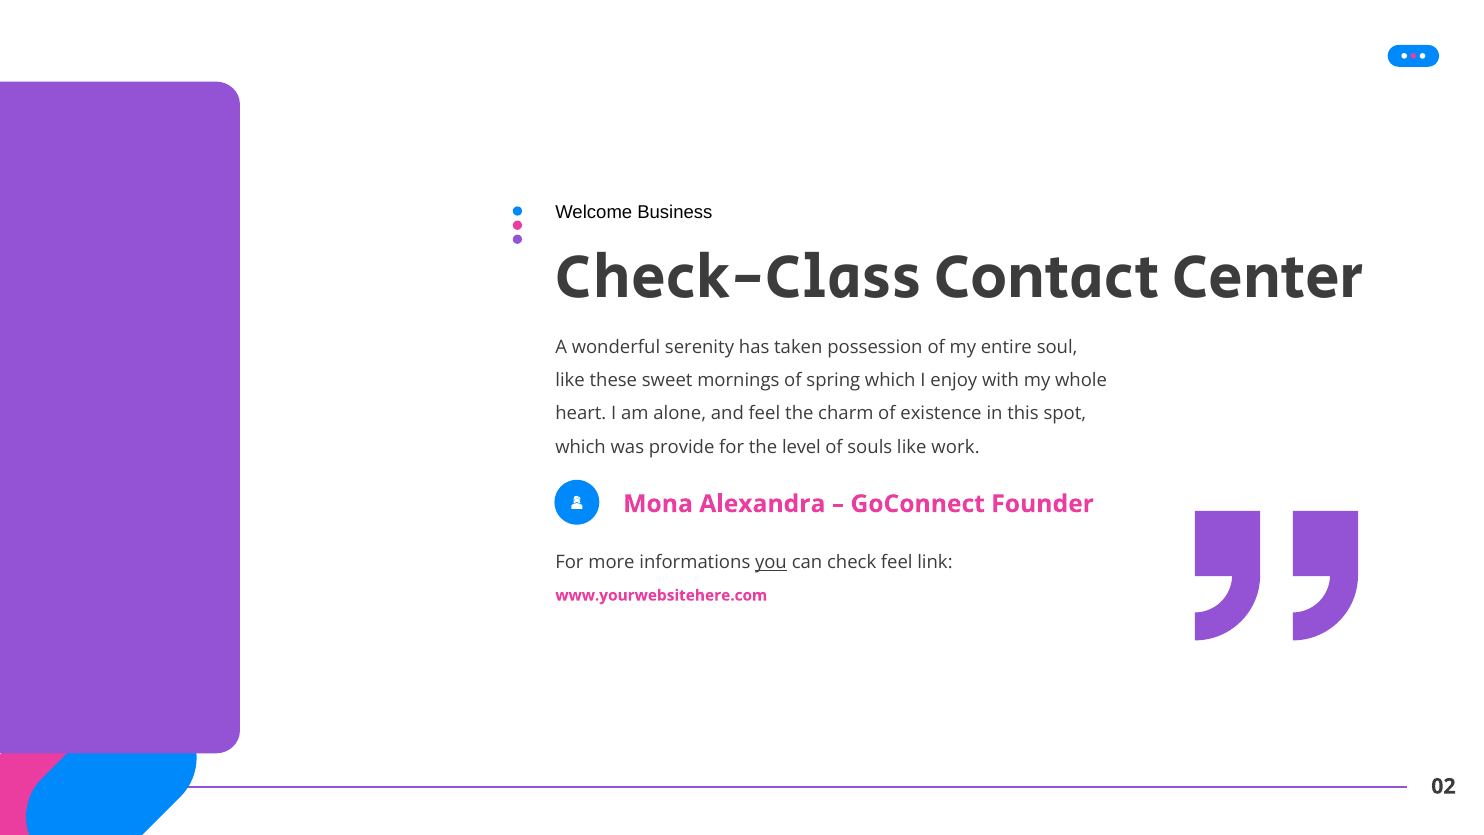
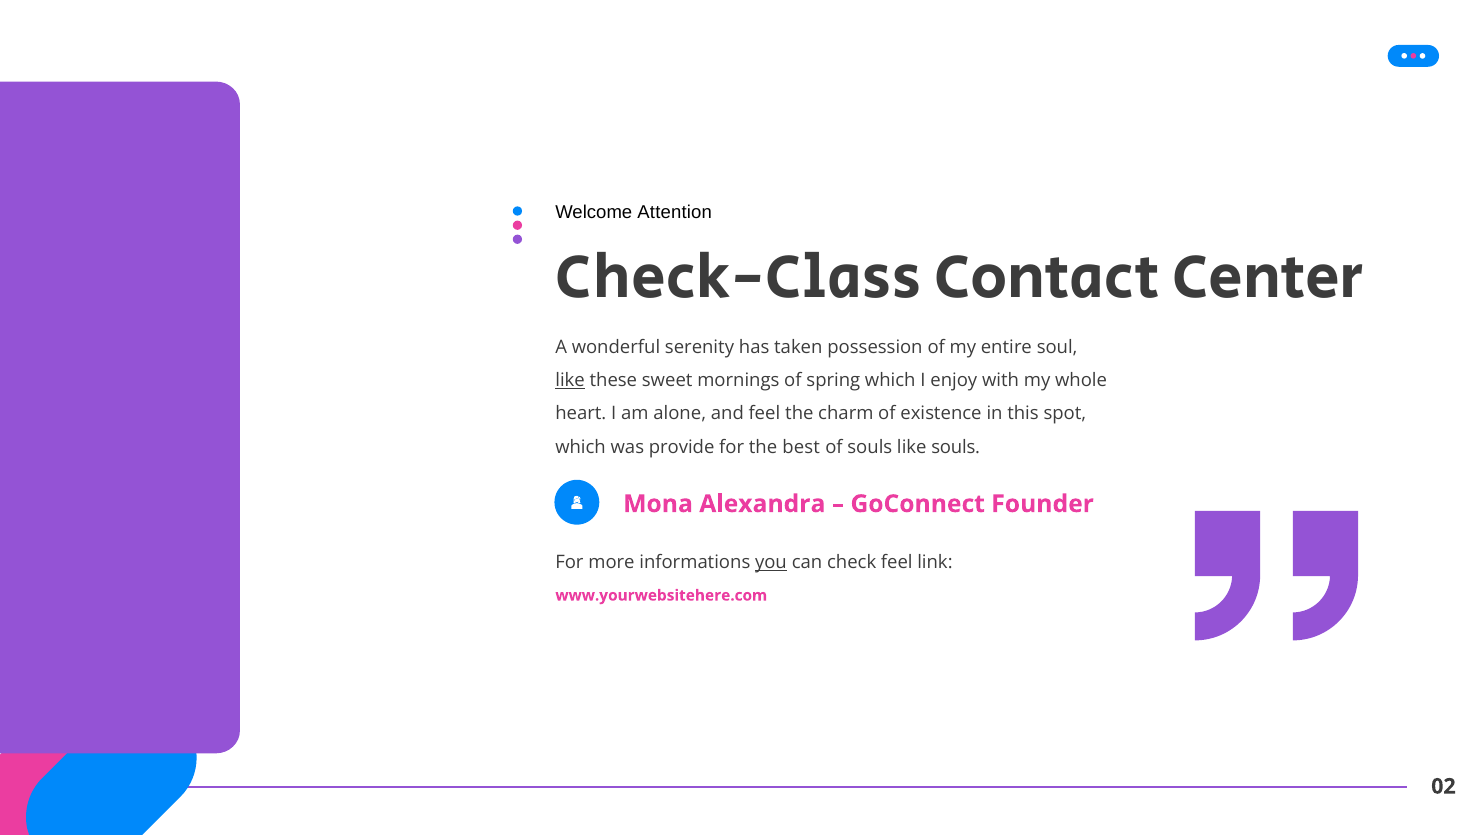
Business: Business -> Attention
like at (570, 380) underline: none -> present
level: level -> best
like work: work -> souls
